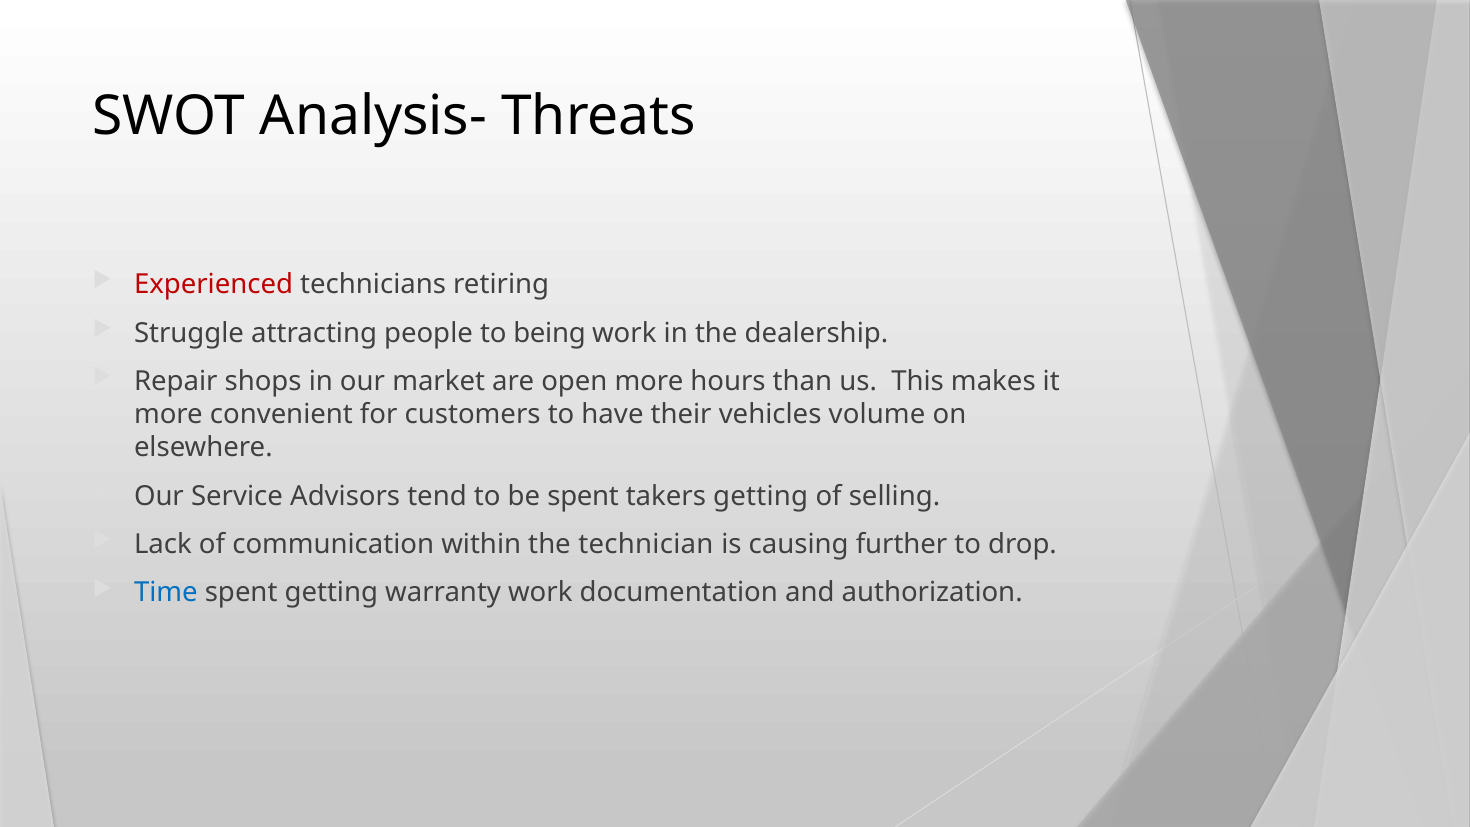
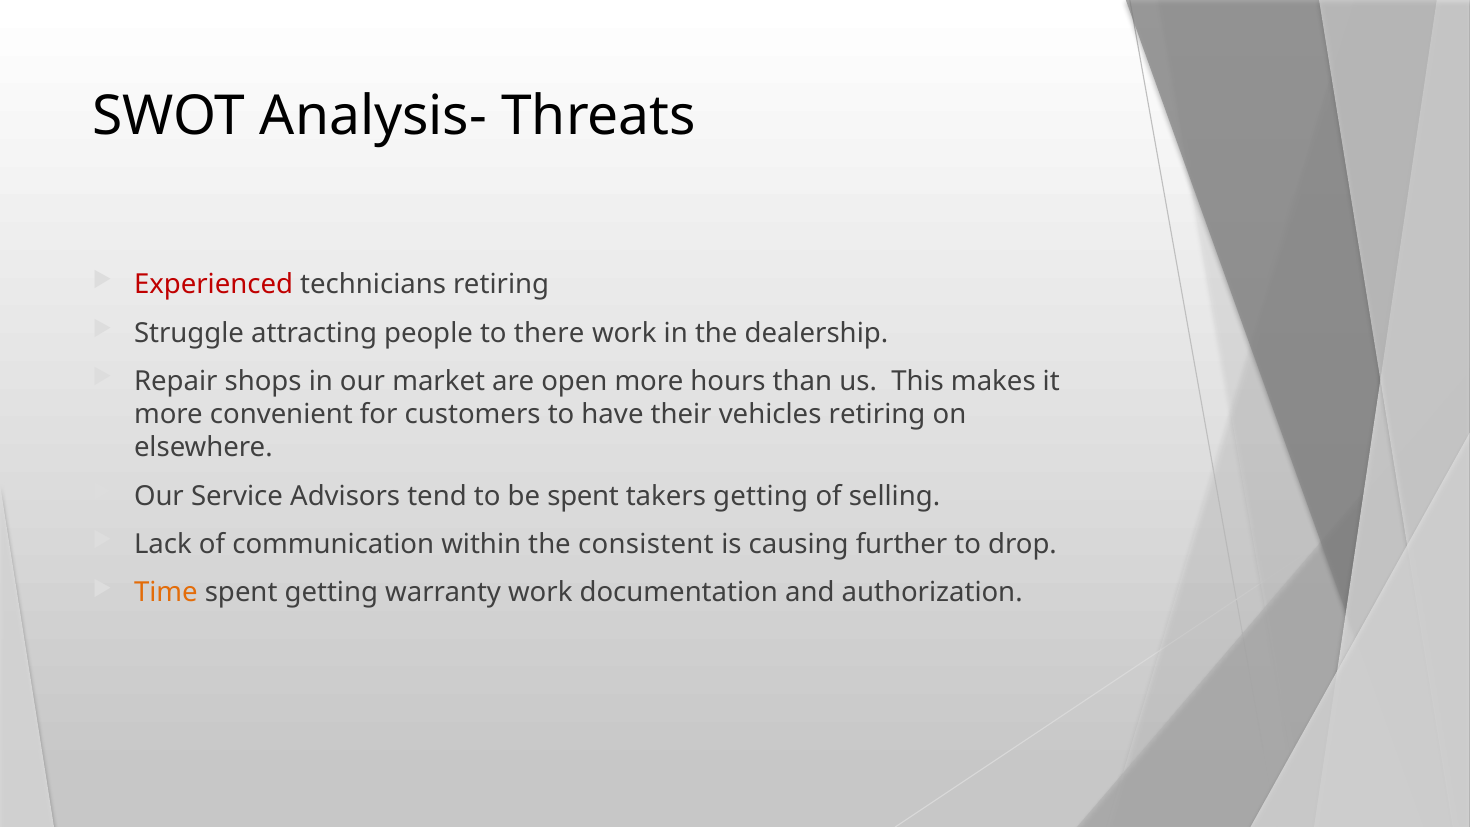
being: being -> there
vehicles volume: volume -> retiring
technician: technician -> consistent
Time colour: blue -> orange
